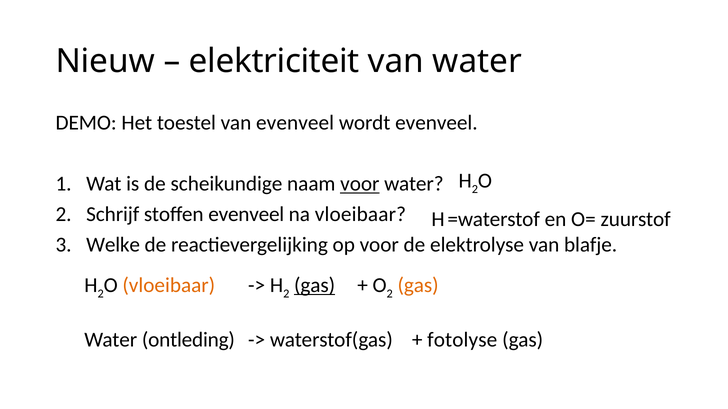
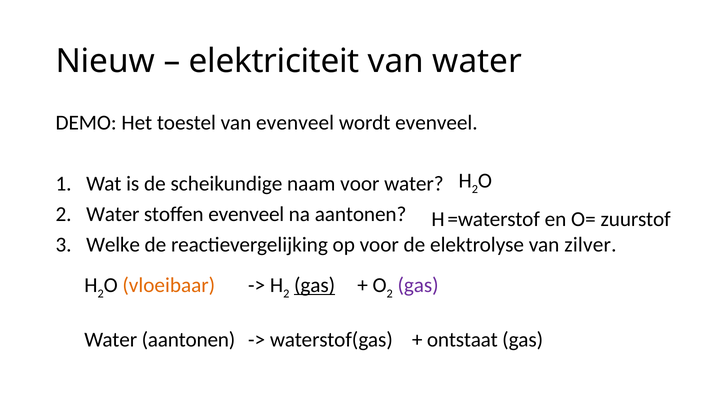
voor at (360, 184) underline: present -> none
Schrijf at (113, 215): Schrijf -> Water
na vloeibaar: vloeibaar -> aantonen
blafje: blafje -> zilver
gas at (418, 286) colour: orange -> purple
Water ontleding: ontleding -> aantonen
fotolyse: fotolyse -> ontstaat
